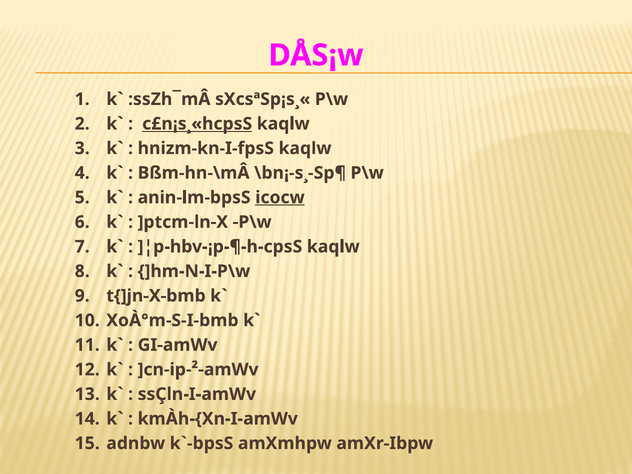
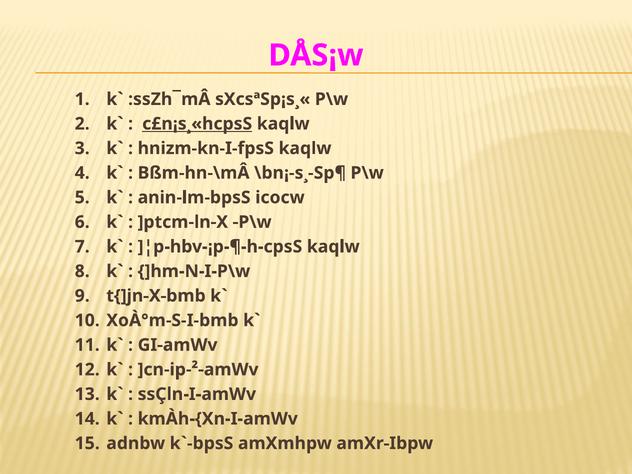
icocw underline: present -> none
